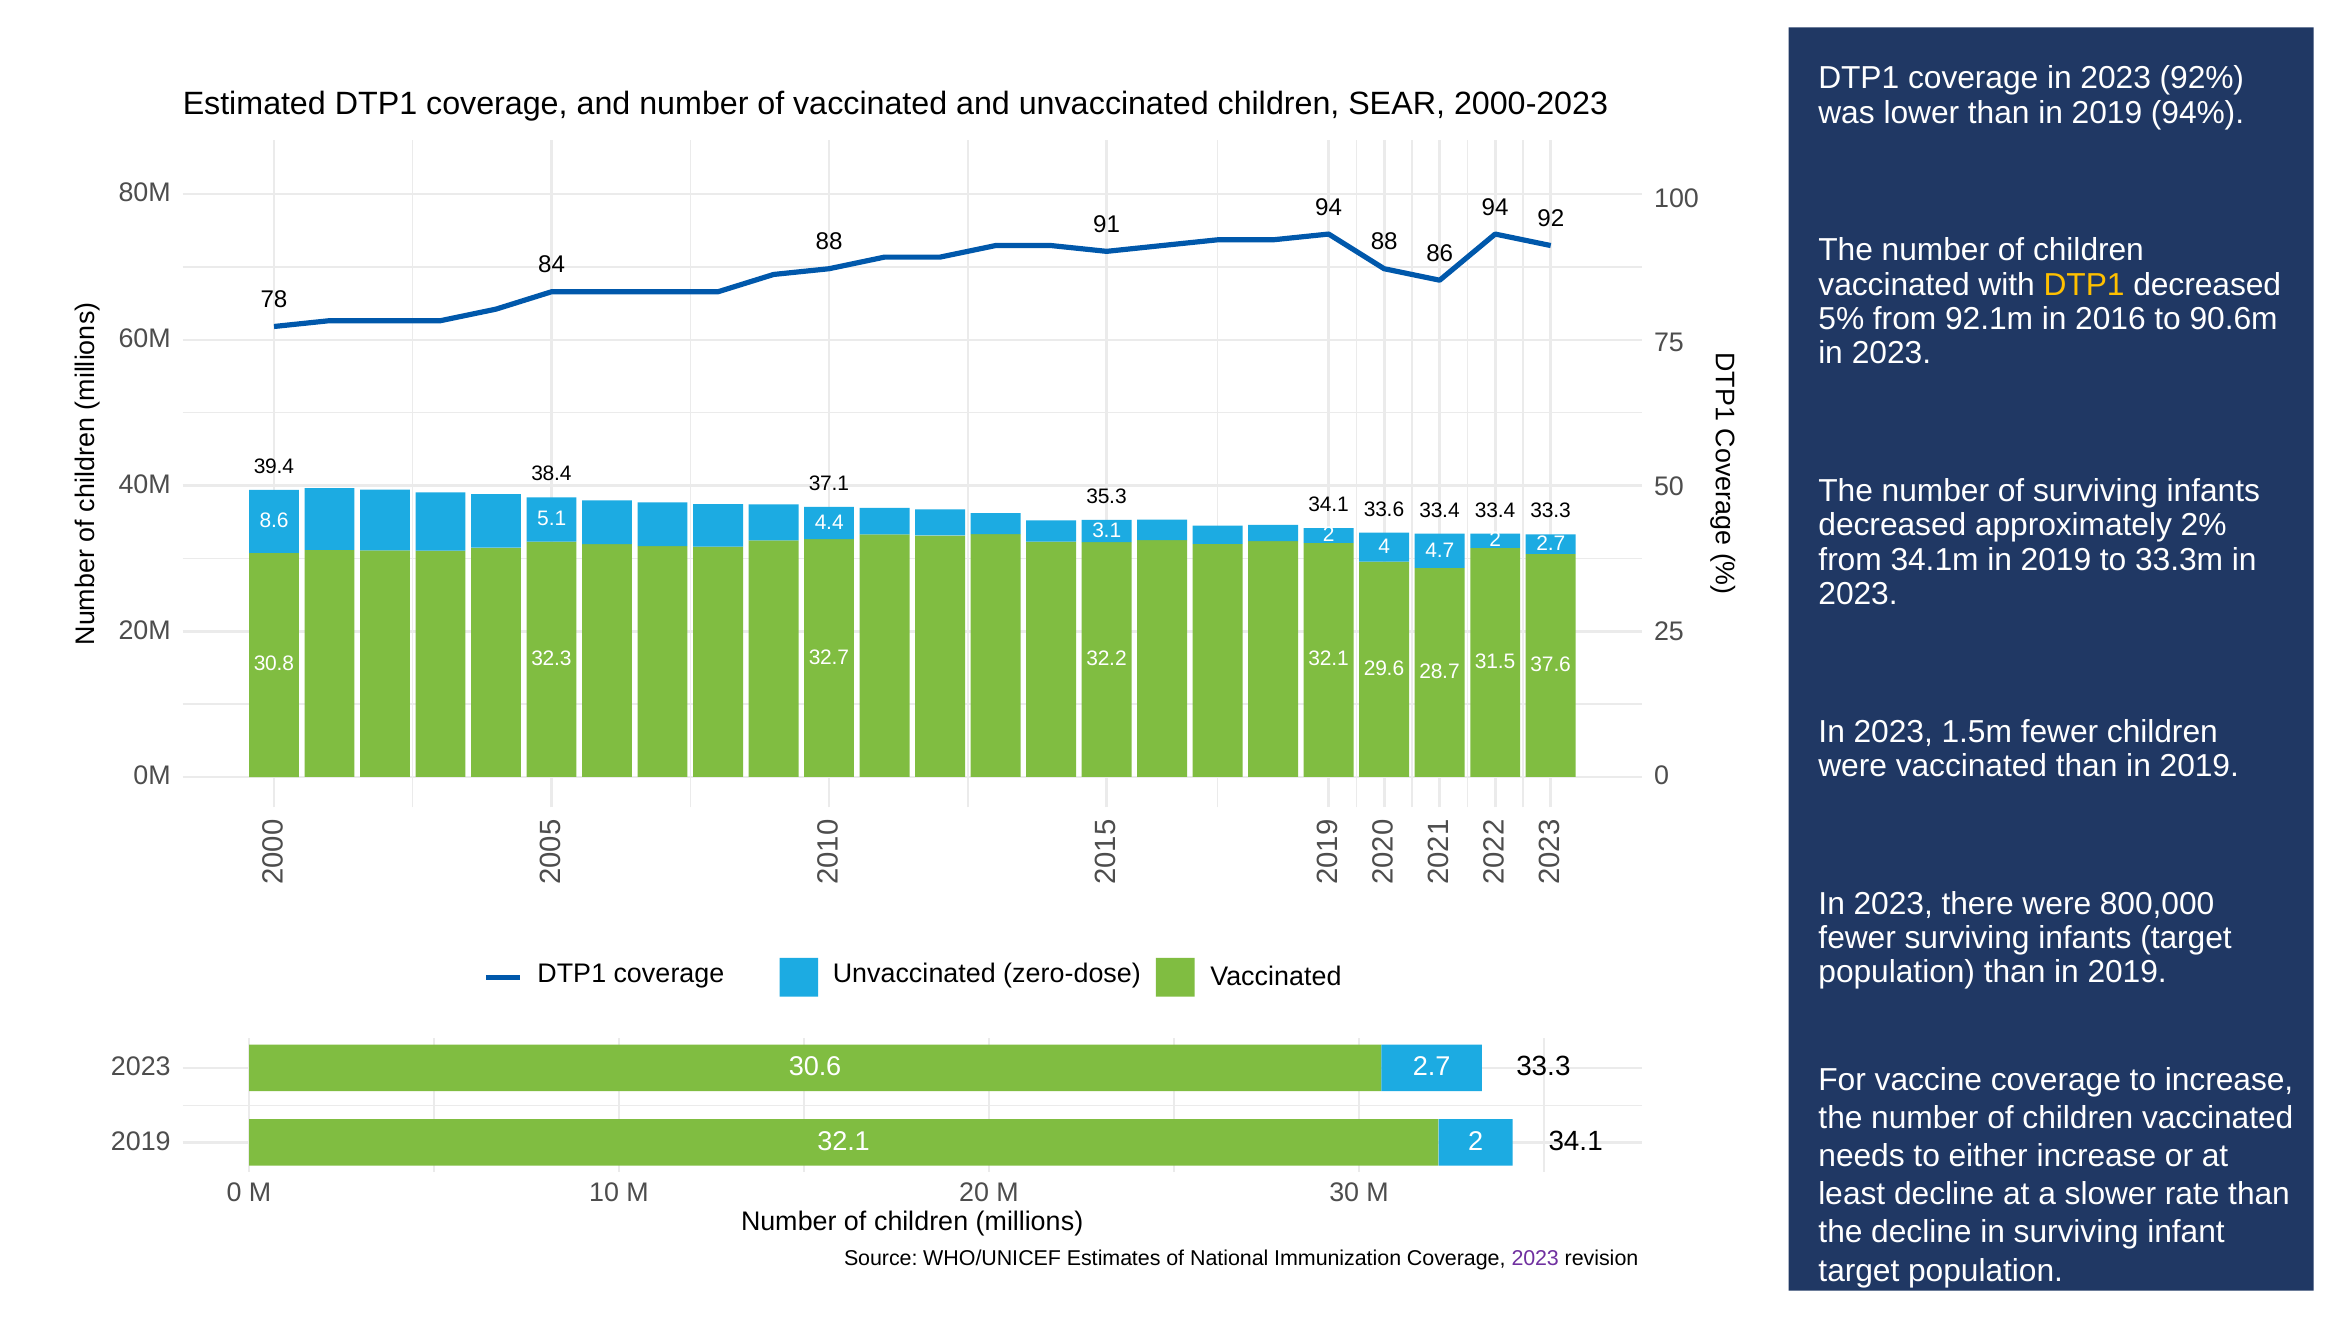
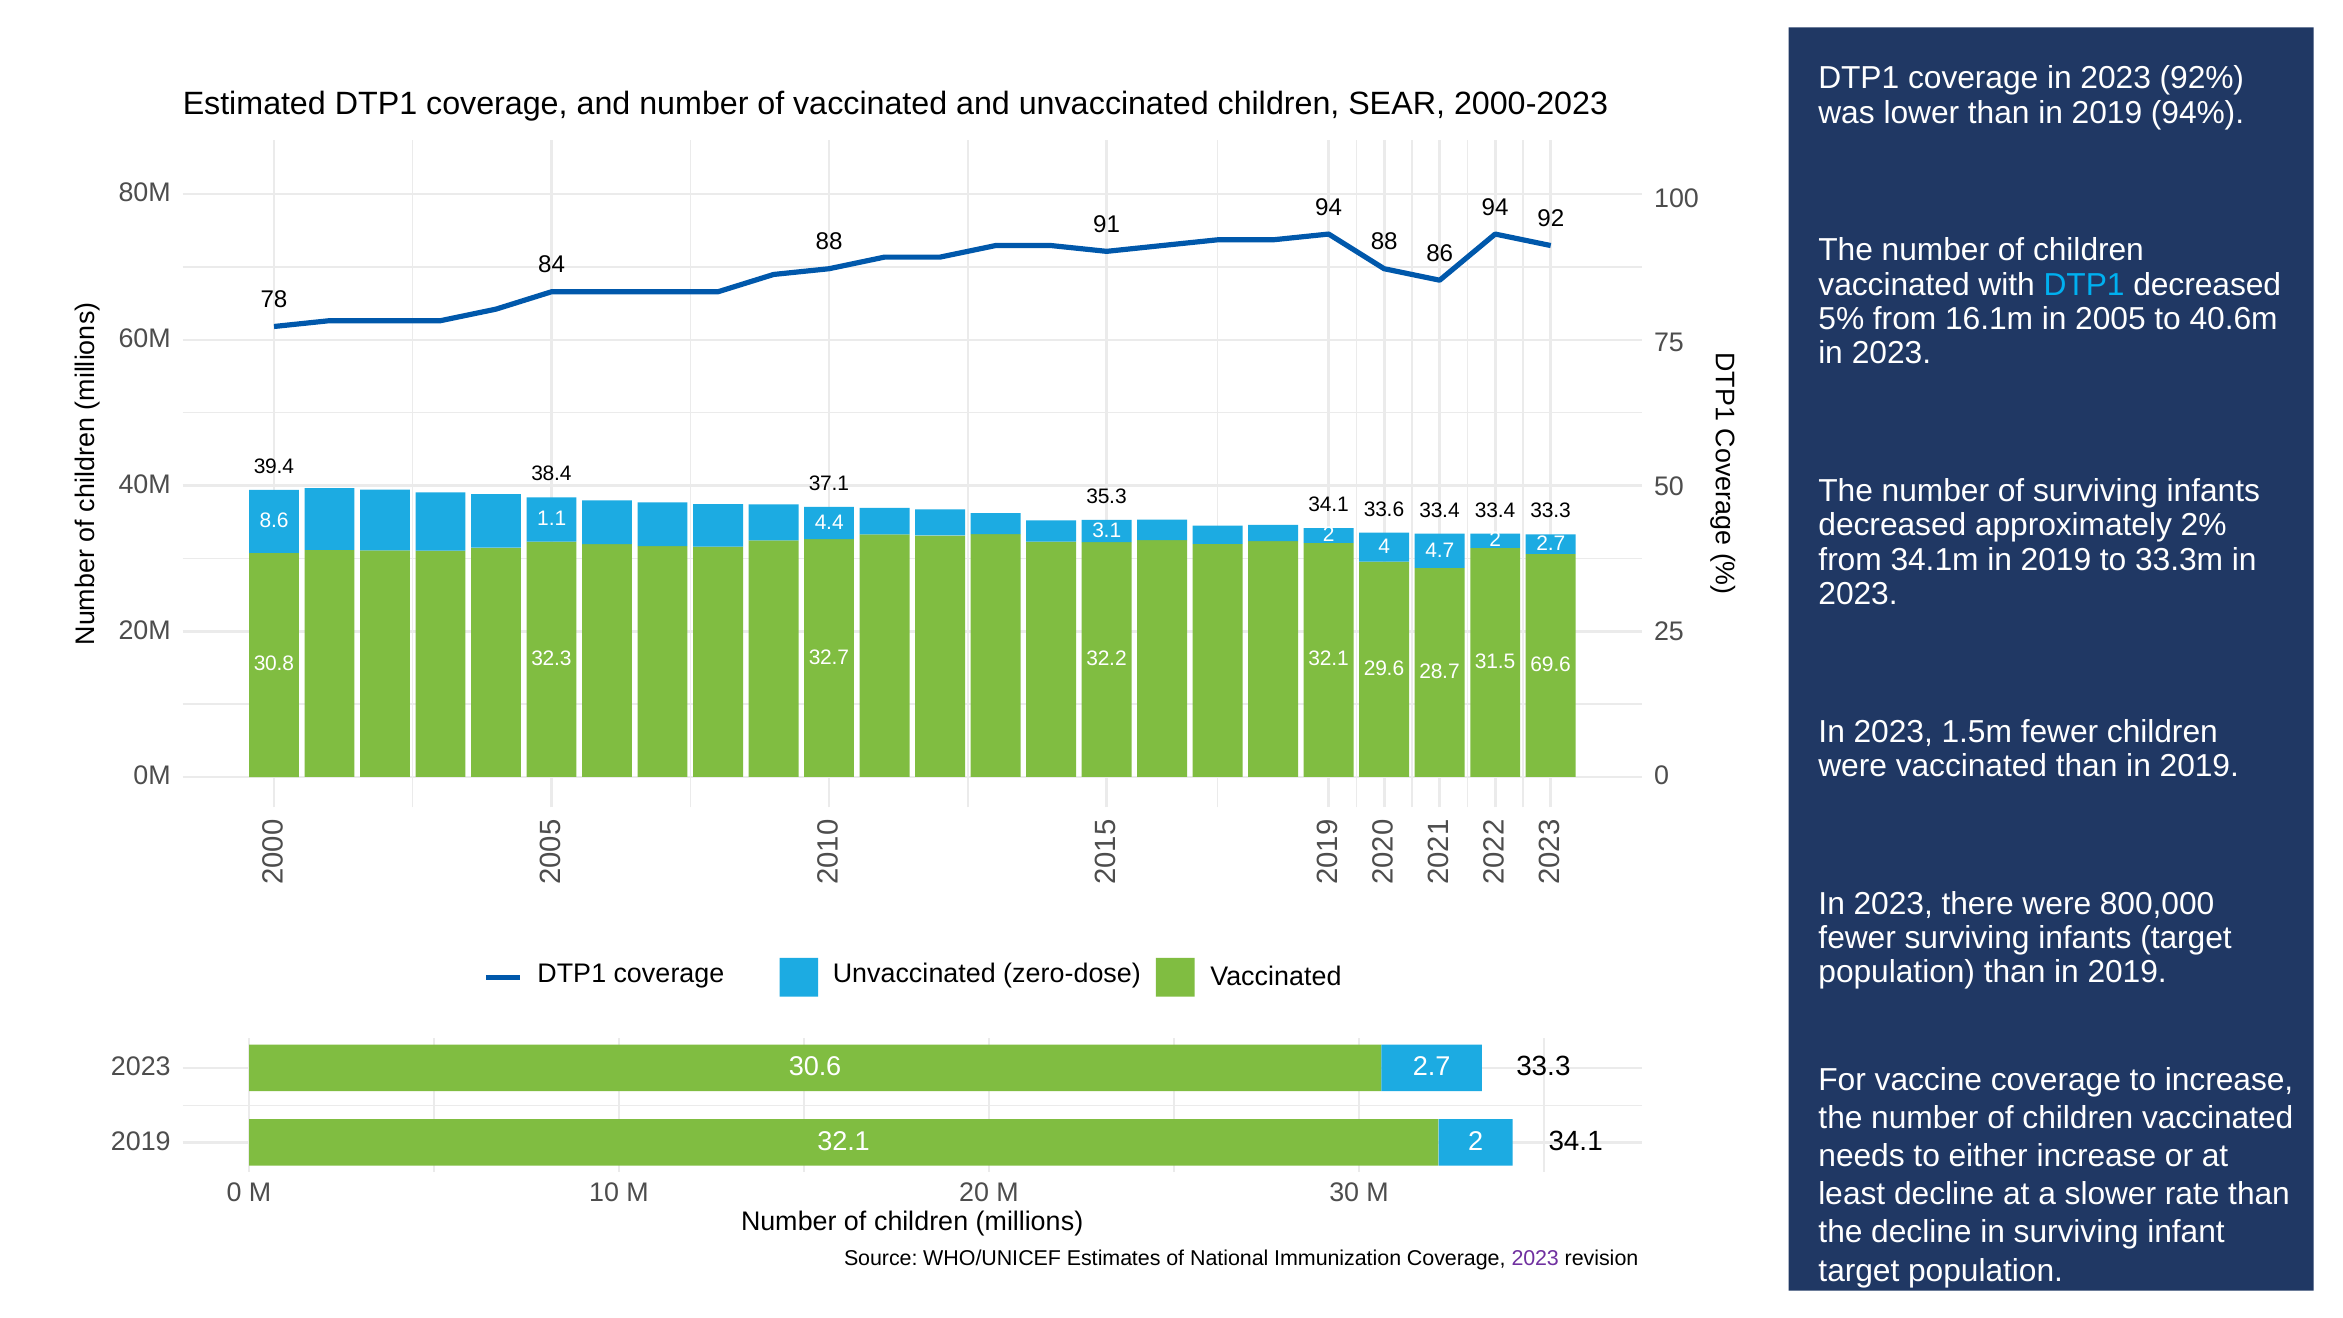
DTP1 at (2084, 285) colour: yellow -> light blue
92.1m: 92.1m -> 16.1m
2016: 2016 -> 2005
90.6m: 90.6m -> 40.6m
5.1: 5.1 -> 1.1
37.6: 37.6 -> 69.6
